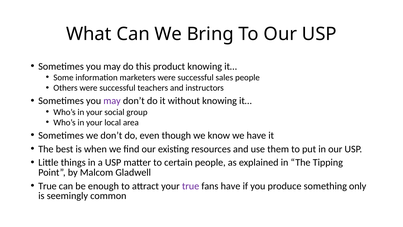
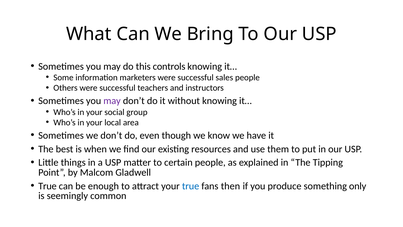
product: product -> controls
true at (191, 186) colour: purple -> blue
fans have: have -> then
